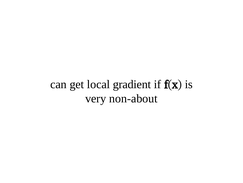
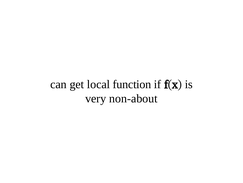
gradient: gradient -> function
